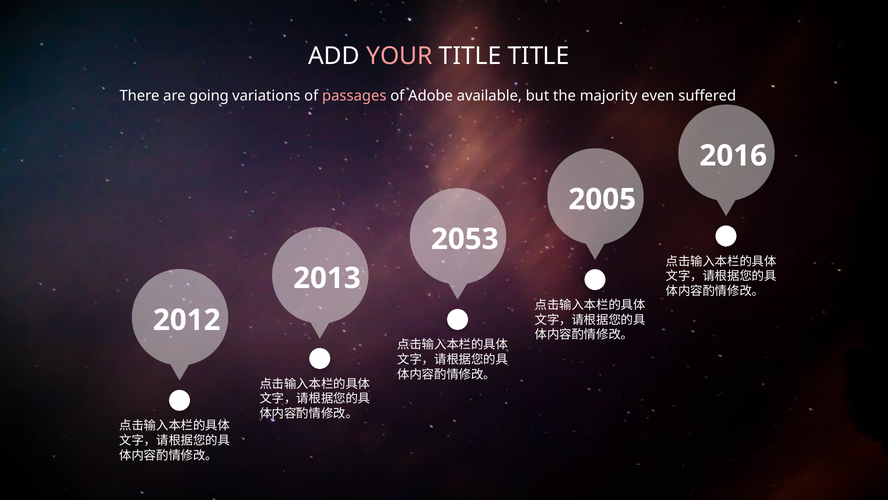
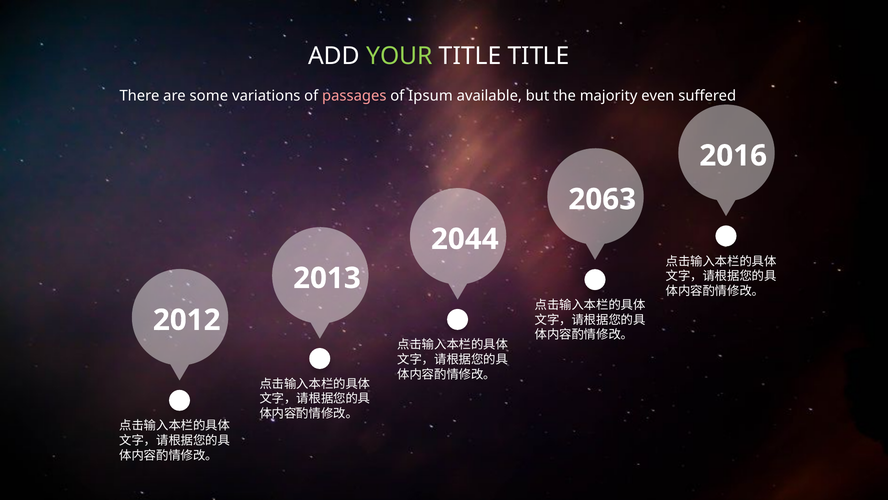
YOUR colour: pink -> light green
going: going -> some
Adobe: Adobe -> Ipsum
2005: 2005 -> 2063
2053: 2053 -> 2044
